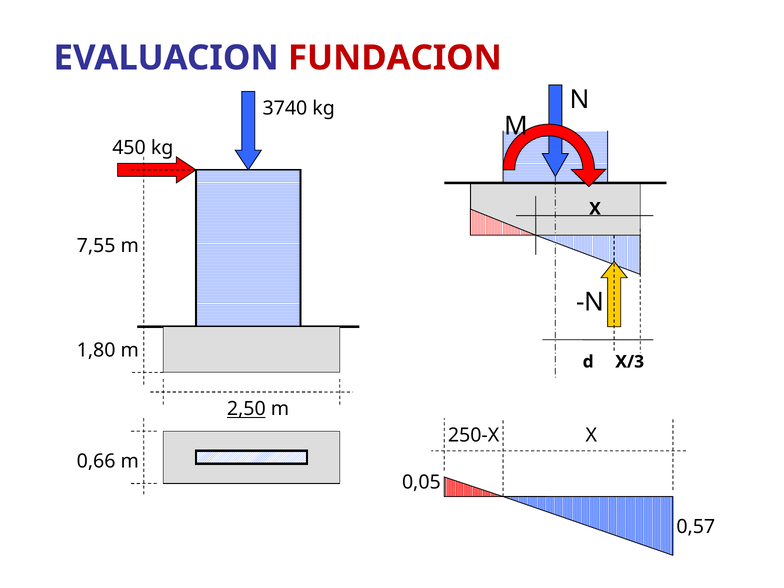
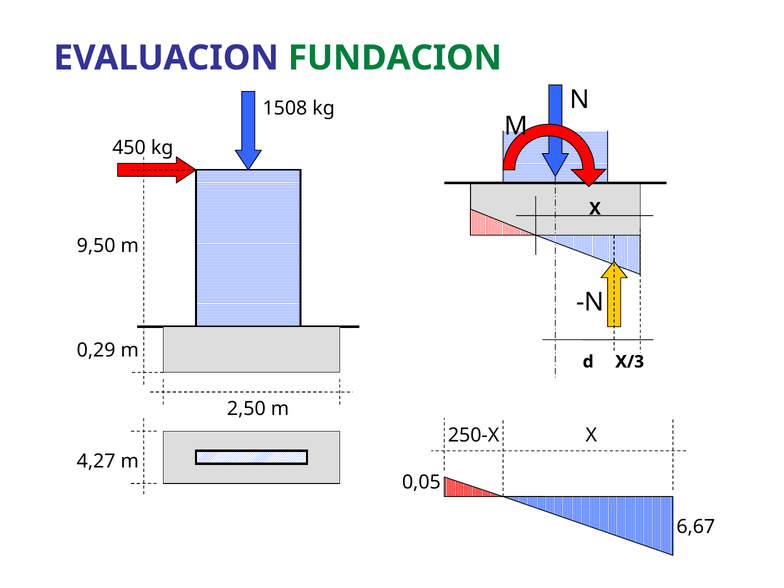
FUNDACION colour: red -> green
3740: 3740 -> 1508
7,55: 7,55 -> 9,50
1,80: 1,80 -> 0,29
2,50 underline: present -> none
0,66: 0,66 -> 4,27
0,57: 0,57 -> 6,67
